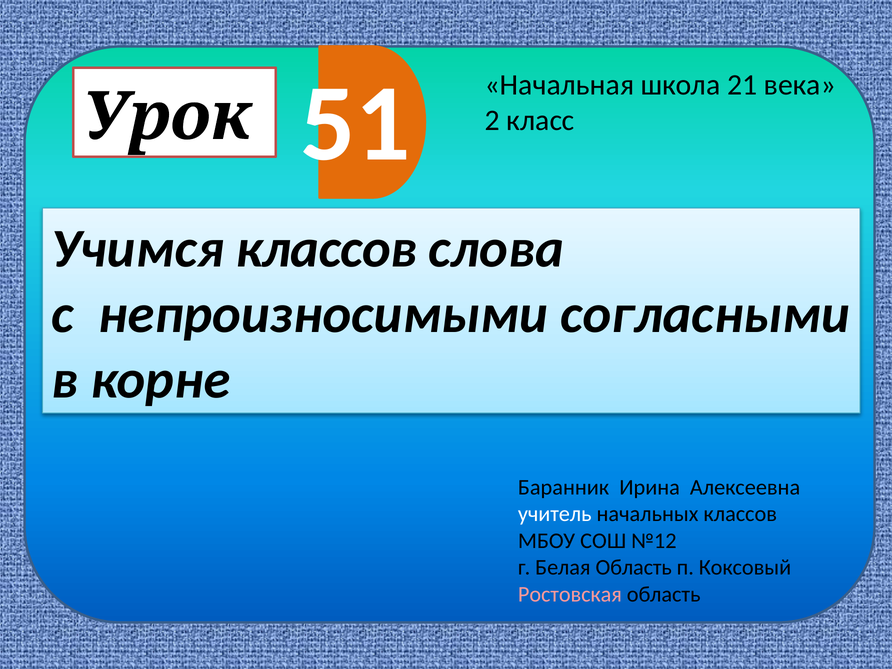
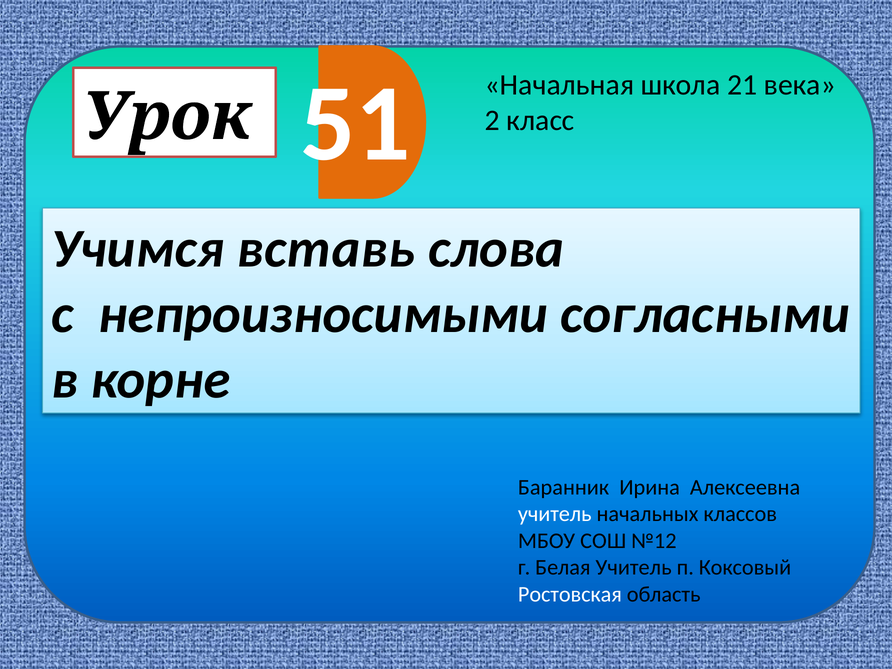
Учимся классов: классов -> вставь
Белая Область: Область -> Учитель
Ростовская colour: pink -> white
